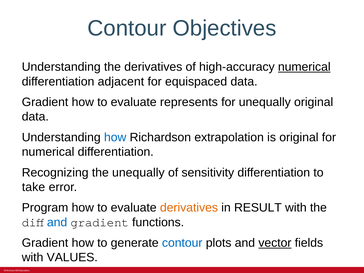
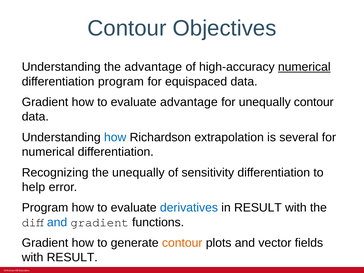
the derivatives: derivatives -> advantage
differentiation adjacent: adjacent -> program
evaluate represents: represents -> advantage
unequally original: original -> contour
is original: original -> several
take: take -> help
derivatives at (189, 208) colour: orange -> blue
contour at (182, 243) colour: blue -> orange
vector underline: present -> none
with VALUES: VALUES -> RESULT
